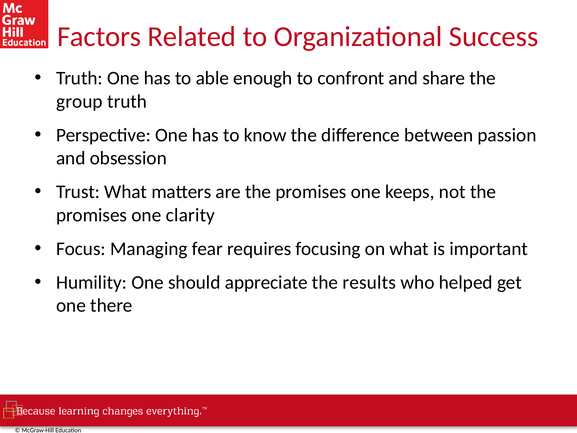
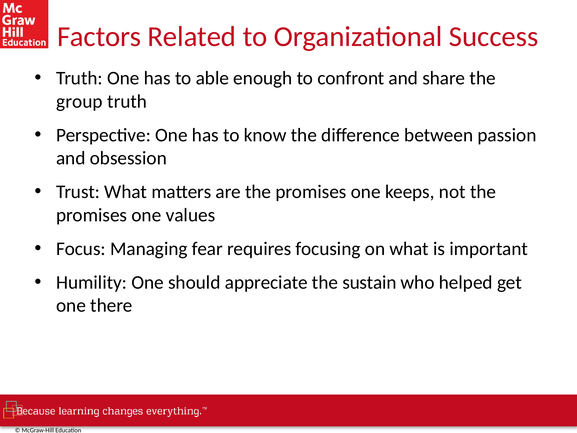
clarity: clarity -> values
results: results -> sustain
